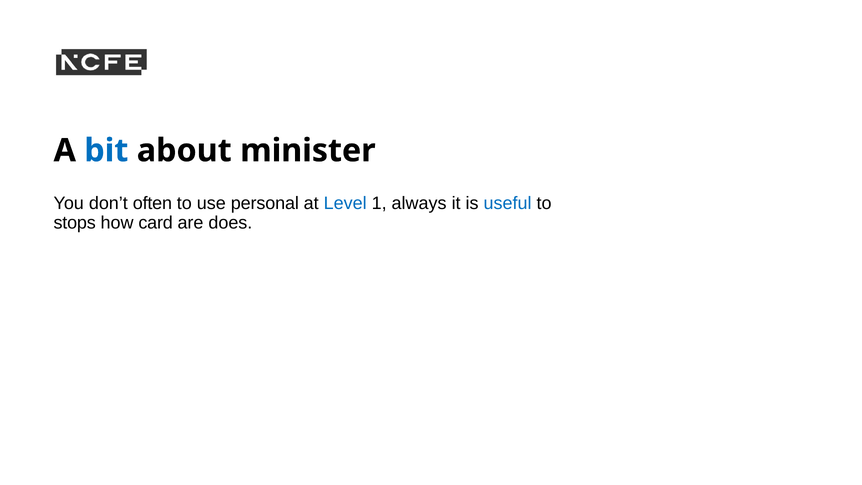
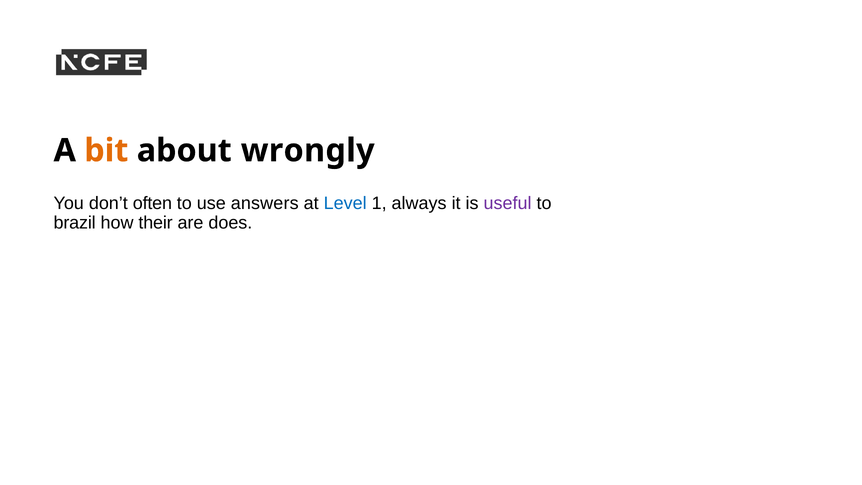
bit colour: blue -> orange
minister: minister -> wrongly
personal: personal -> answers
useful colour: blue -> purple
stops: stops -> brazil
card: card -> their
